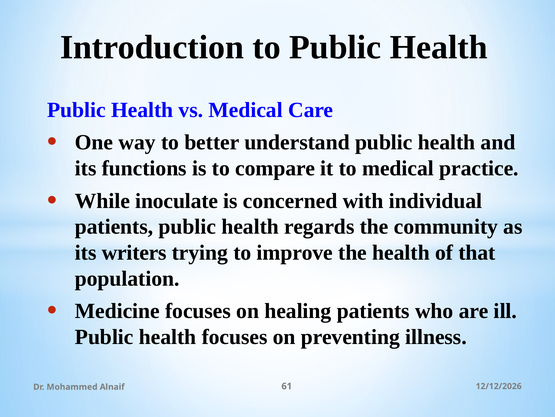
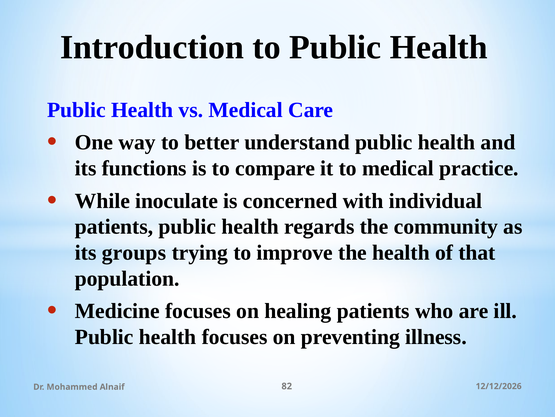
writers: writers -> groups
61: 61 -> 82
